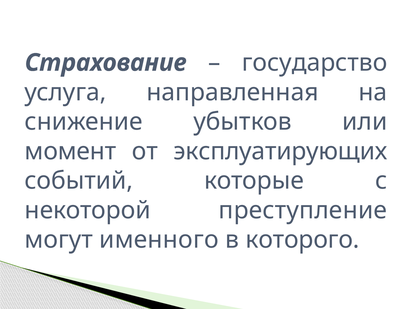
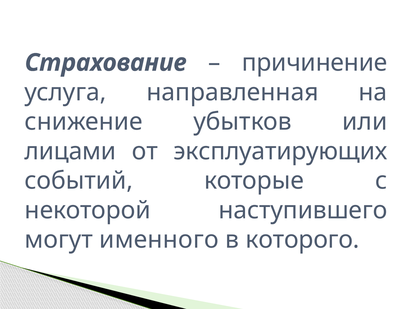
государство: государство -> причинение
момент: момент -> лицами
преступление: преступление -> наступившего
